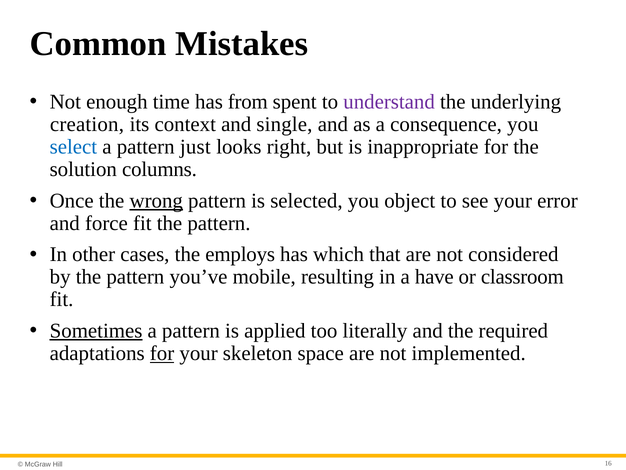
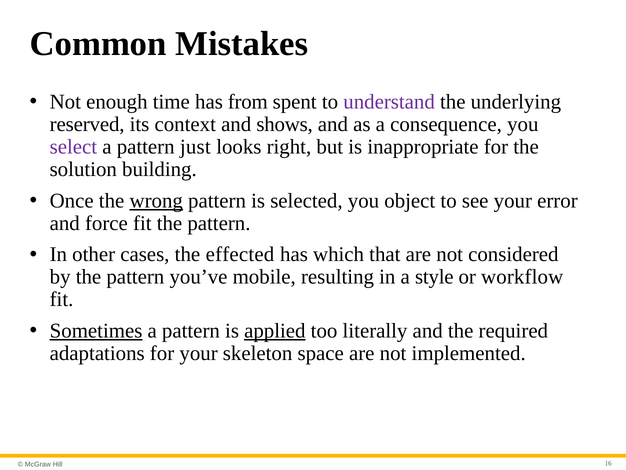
creation: creation -> reserved
single: single -> shows
select colour: blue -> purple
columns: columns -> building
employs: employs -> effected
have: have -> style
classroom: classroom -> workflow
applied underline: none -> present
for at (162, 353) underline: present -> none
